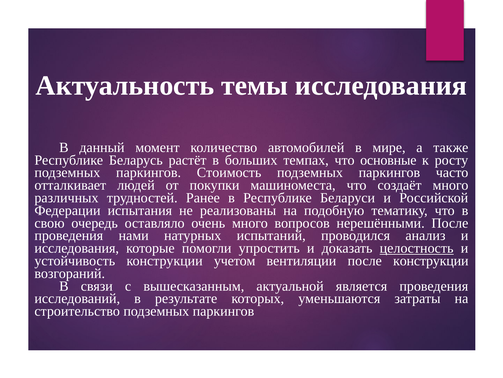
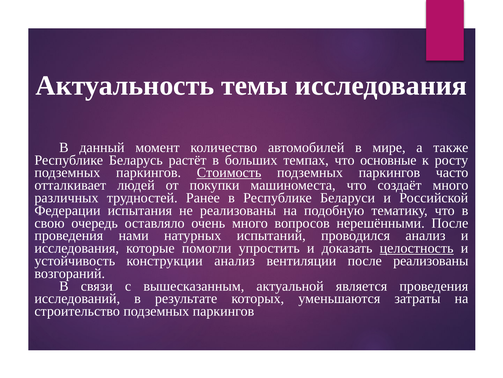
Стоимость underline: none -> present
конструкции учетом: учетом -> анализ
после конструкции: конструкции -> реализованы
